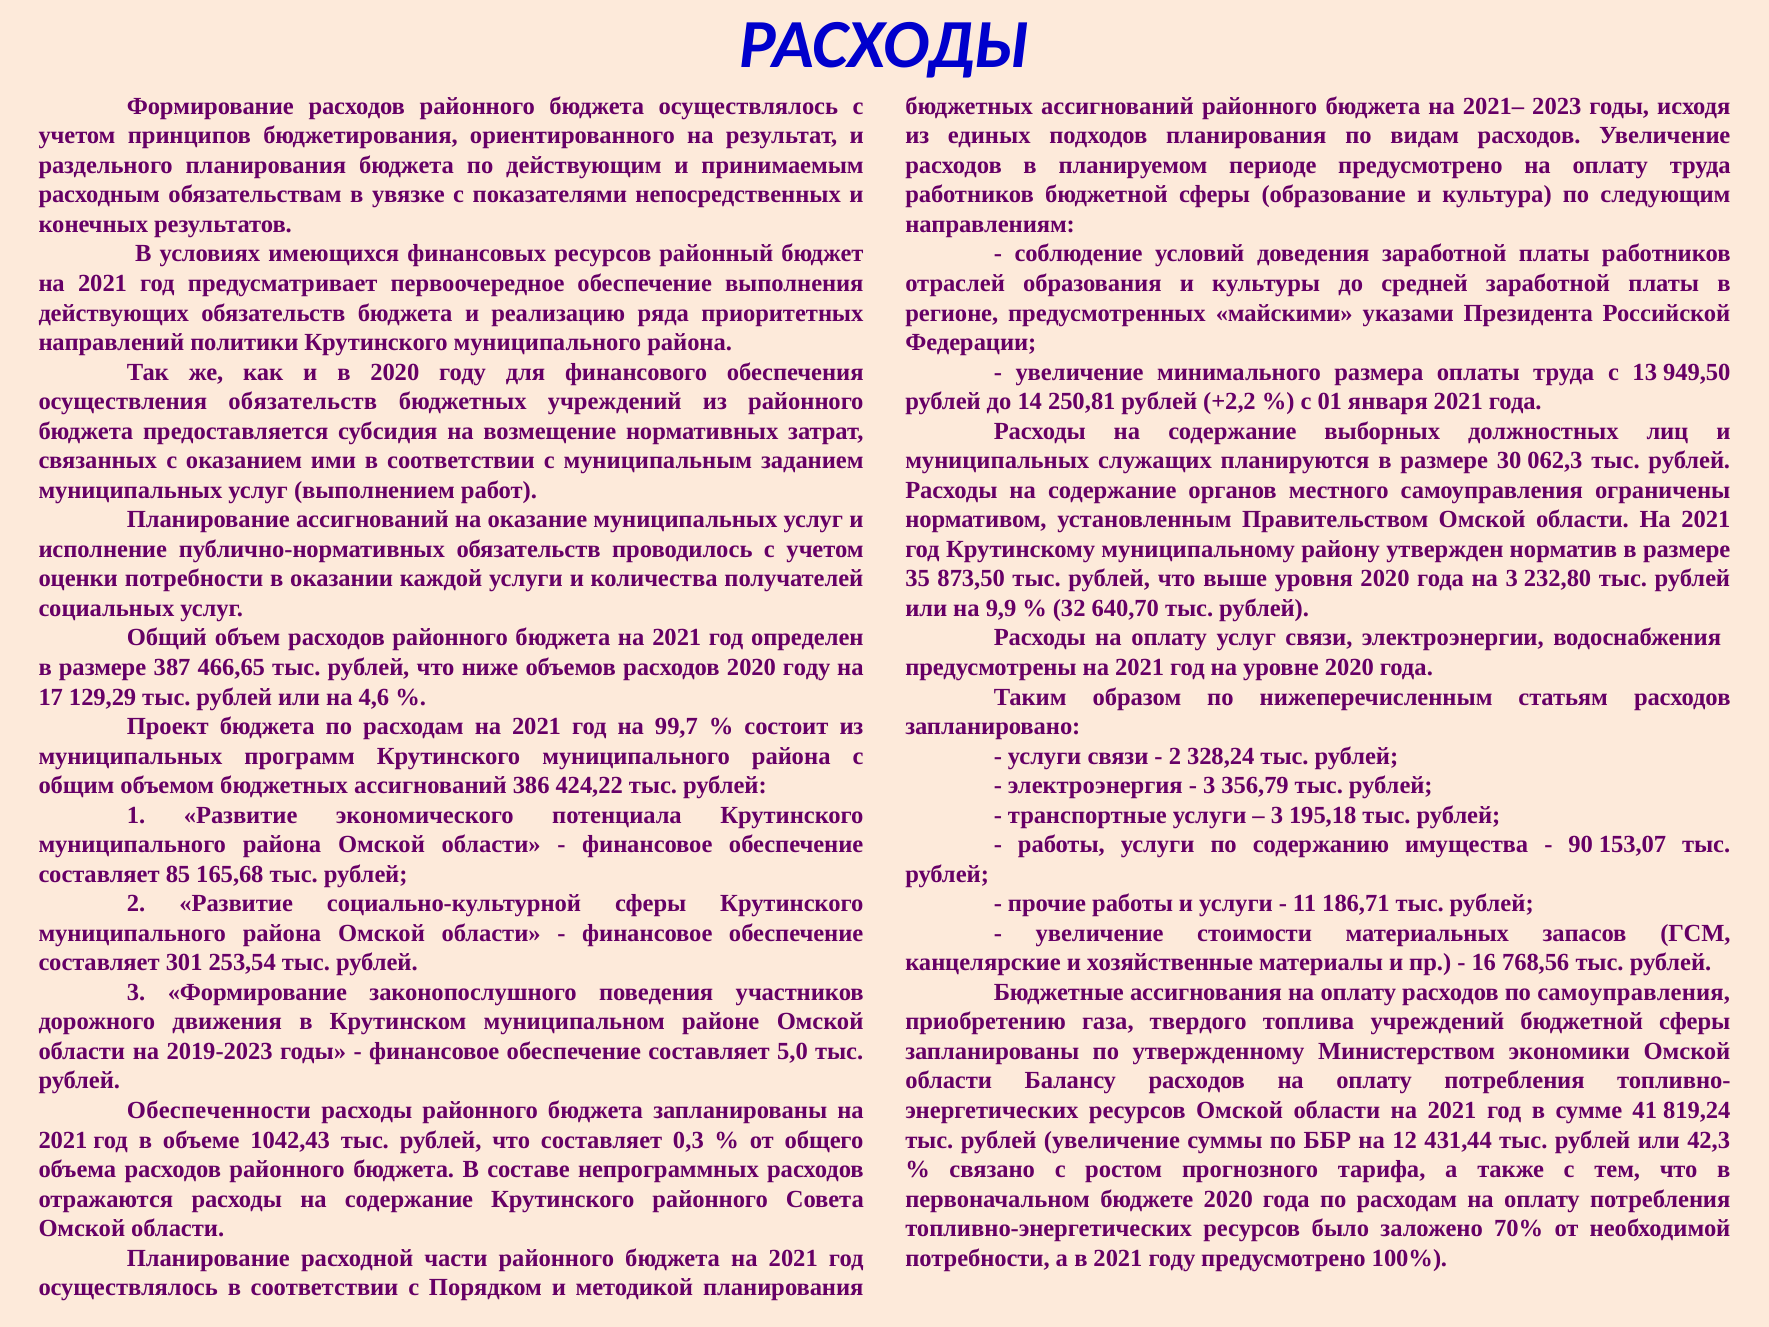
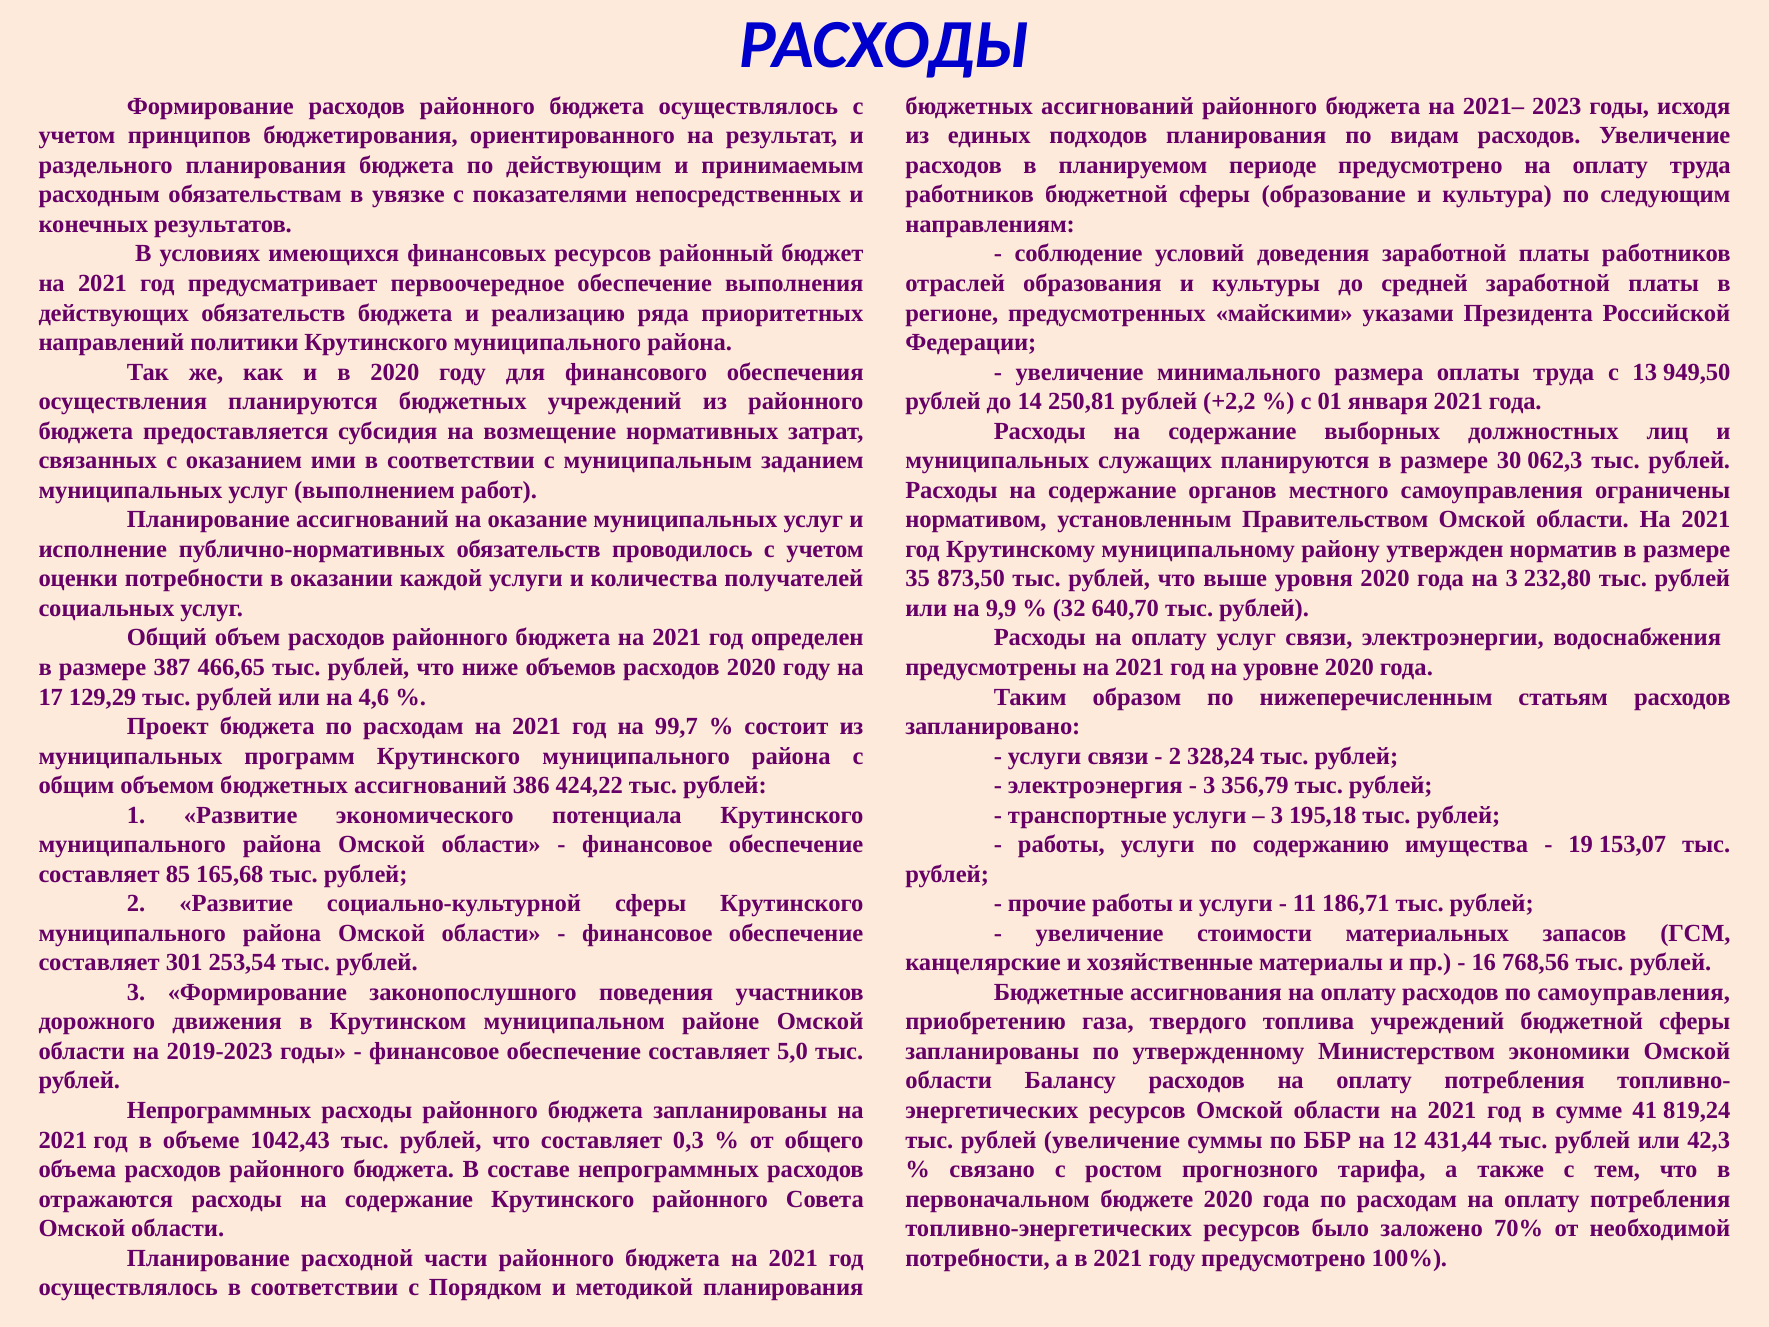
осуществления обязательств: обязательств -> планируются
90: 90 -> 19
Обеспеченности at (219, 1110): Обеспеченности -> Непрограммных
